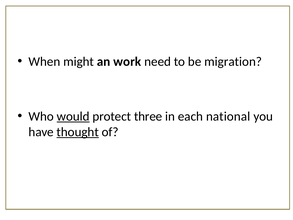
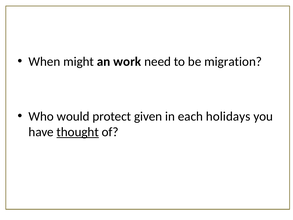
would underline: present -> none
three: three -> given
national: national -> holidays
